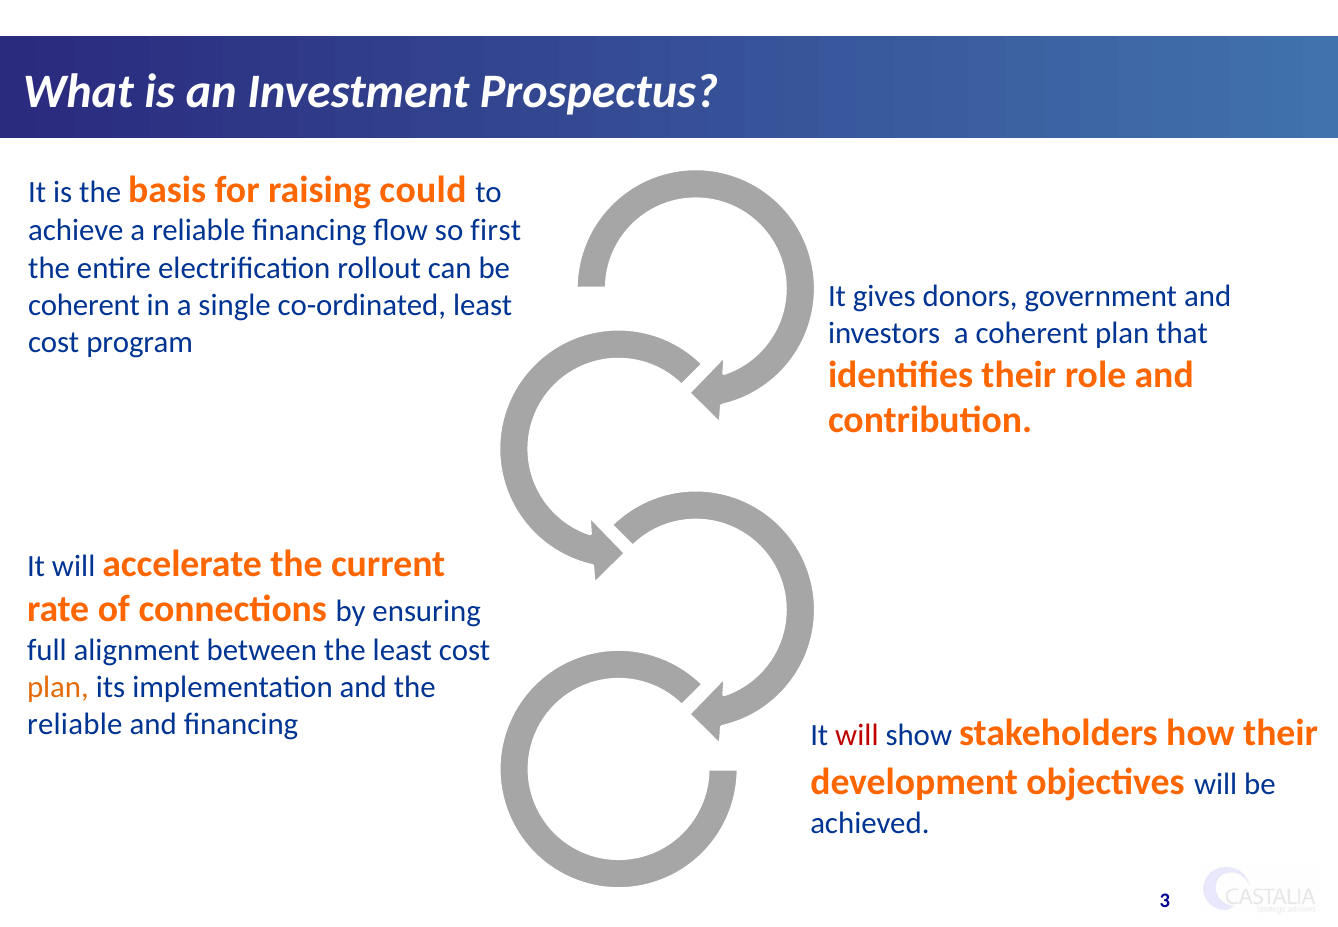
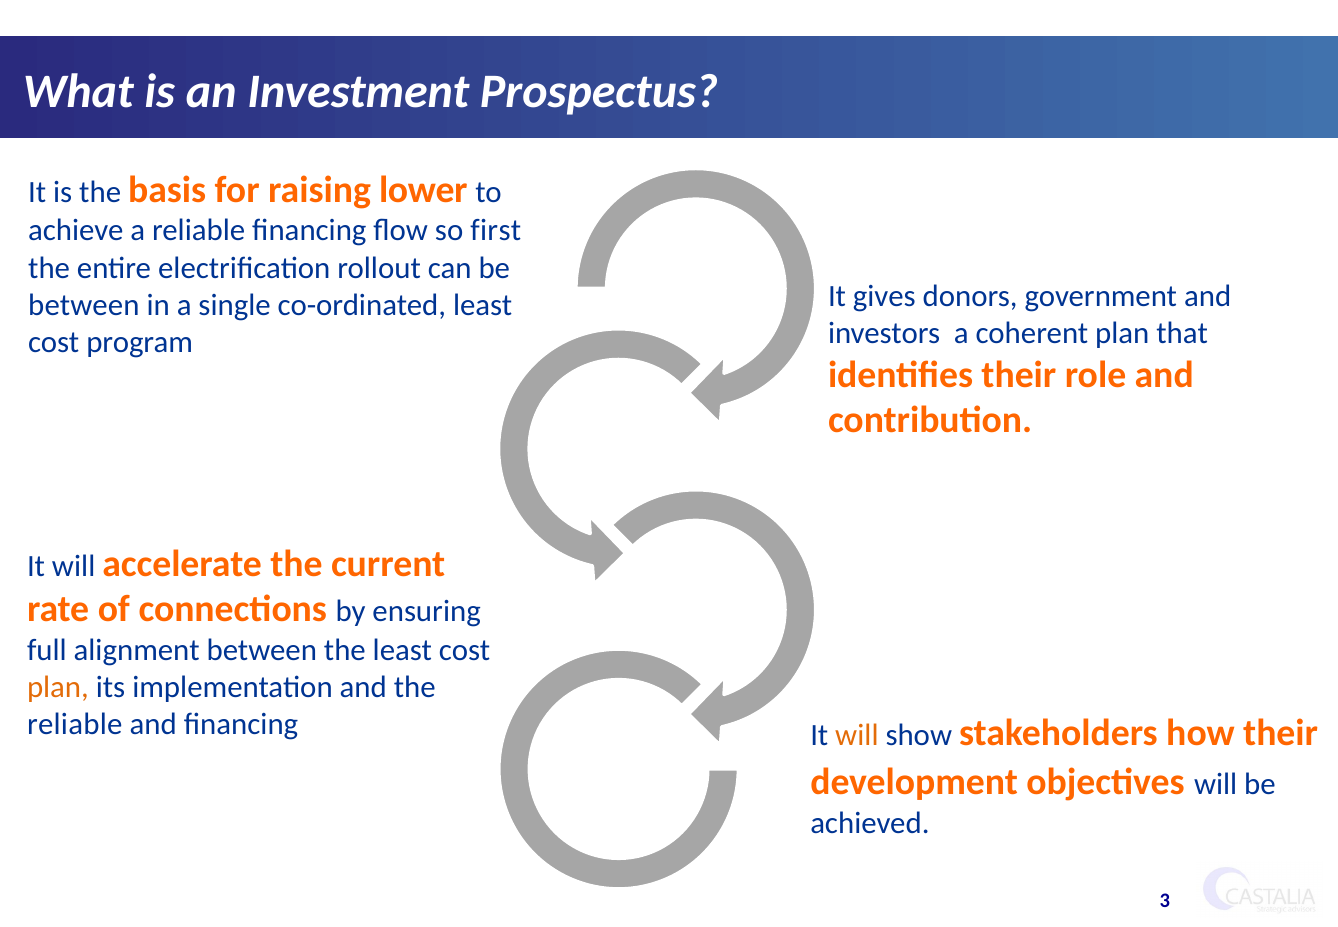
could: could -> lower
coherent at (84, 305): coherent -> between
will at (857, 735) colour: red -> orange
